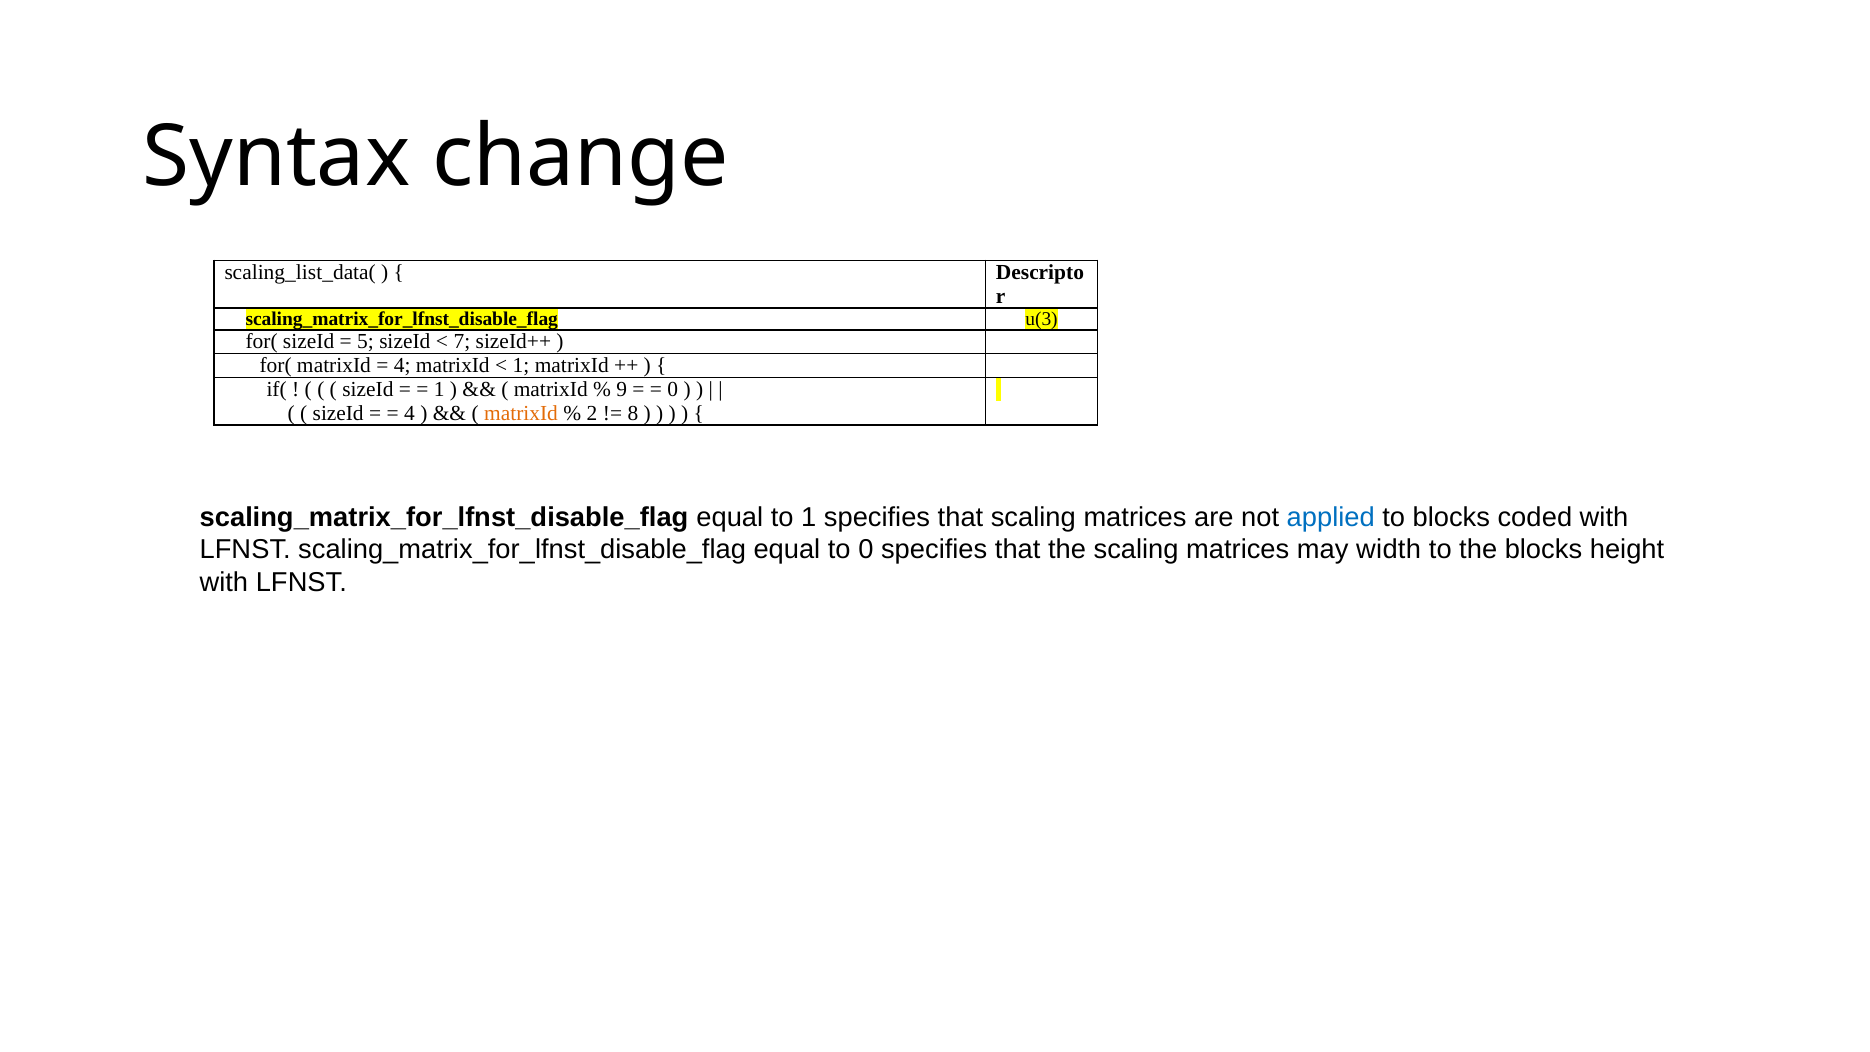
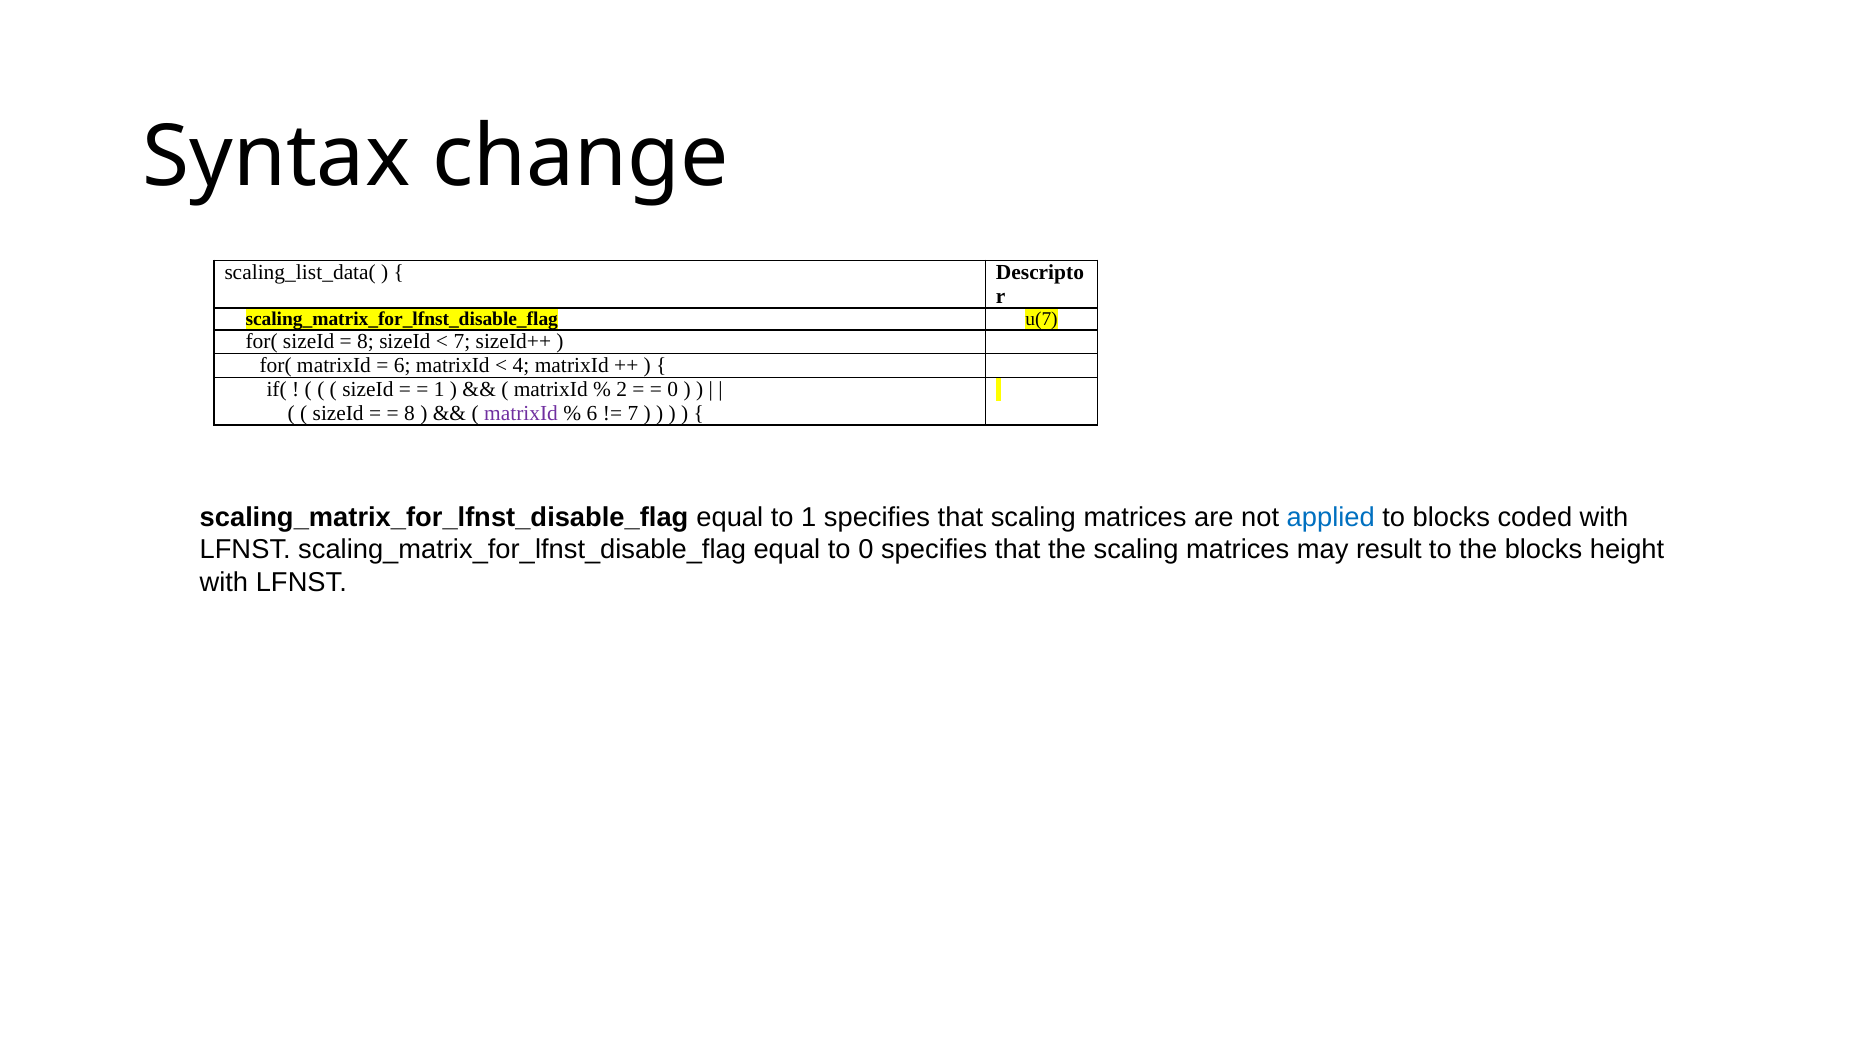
u(3: u(3 -> u(7
5 at (365, 342): 5 -> 8
4 at (402, 366): 4 -> 6
1 at (521, 366): 1 -> 4
9: 9 -> 2
4 at (409, 413): 4 -> 8
matrixId at (521, 413) colour: orange -> purple
2 at (592, 413): 2 -> 6
8 at (633, 413): 8 -> 7
width: width -> result
